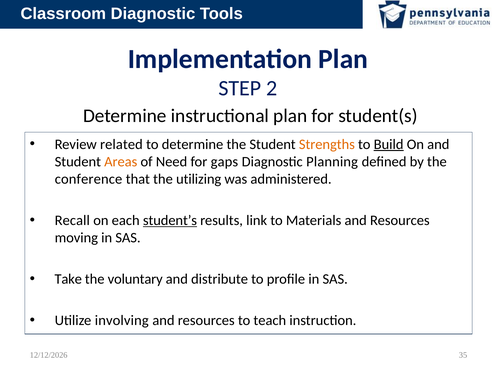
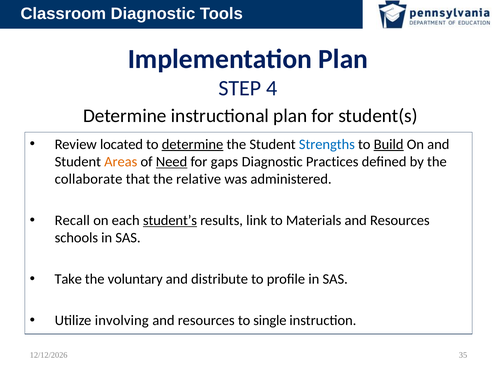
2: 2 -> 4
related: related -> located
determine at (193, 145) underline: none -> present
Strengths colour: orange -> blue
Need underline: none -> present
Planning: Planning -> Practices
conference: conference -> collaborate
utilizing: utilizing -> relative
moving: moving -> schools
teach: teach -> single
